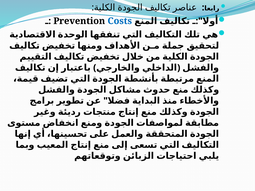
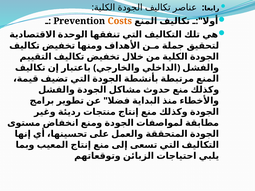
Costs colour: blue -> orange
